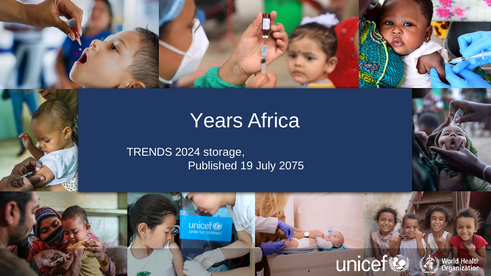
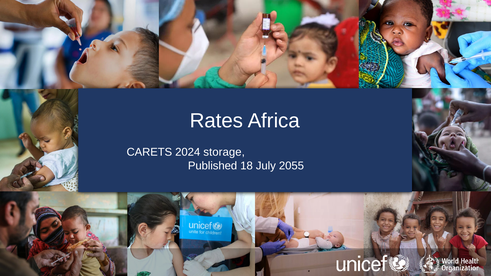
Years: Years -> Rates
TRENDS: TRENDS -> CARETS
19: 19 -> 18
2075: 2075 -> 2055
